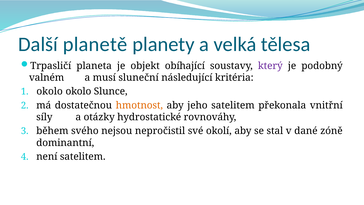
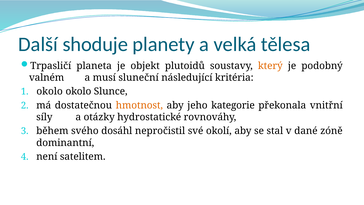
planetě: planetě -> shoduje
obíhající: obíhající -> plutoidů
který colour: purple -> orange
jeho satelitem: satelitem -> kategorie
nejsou: nejsou -> dosáhl
